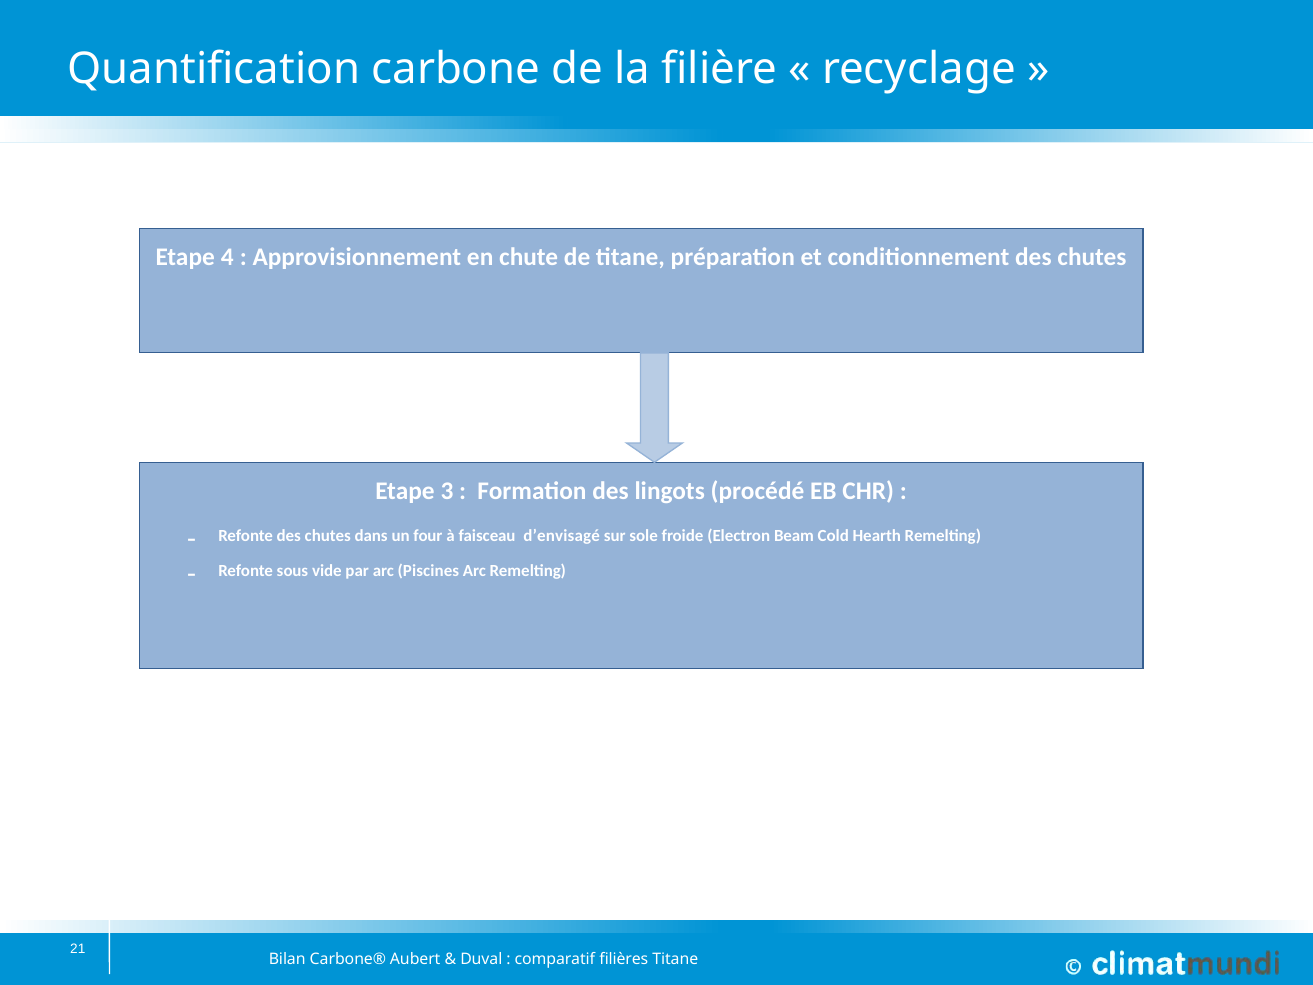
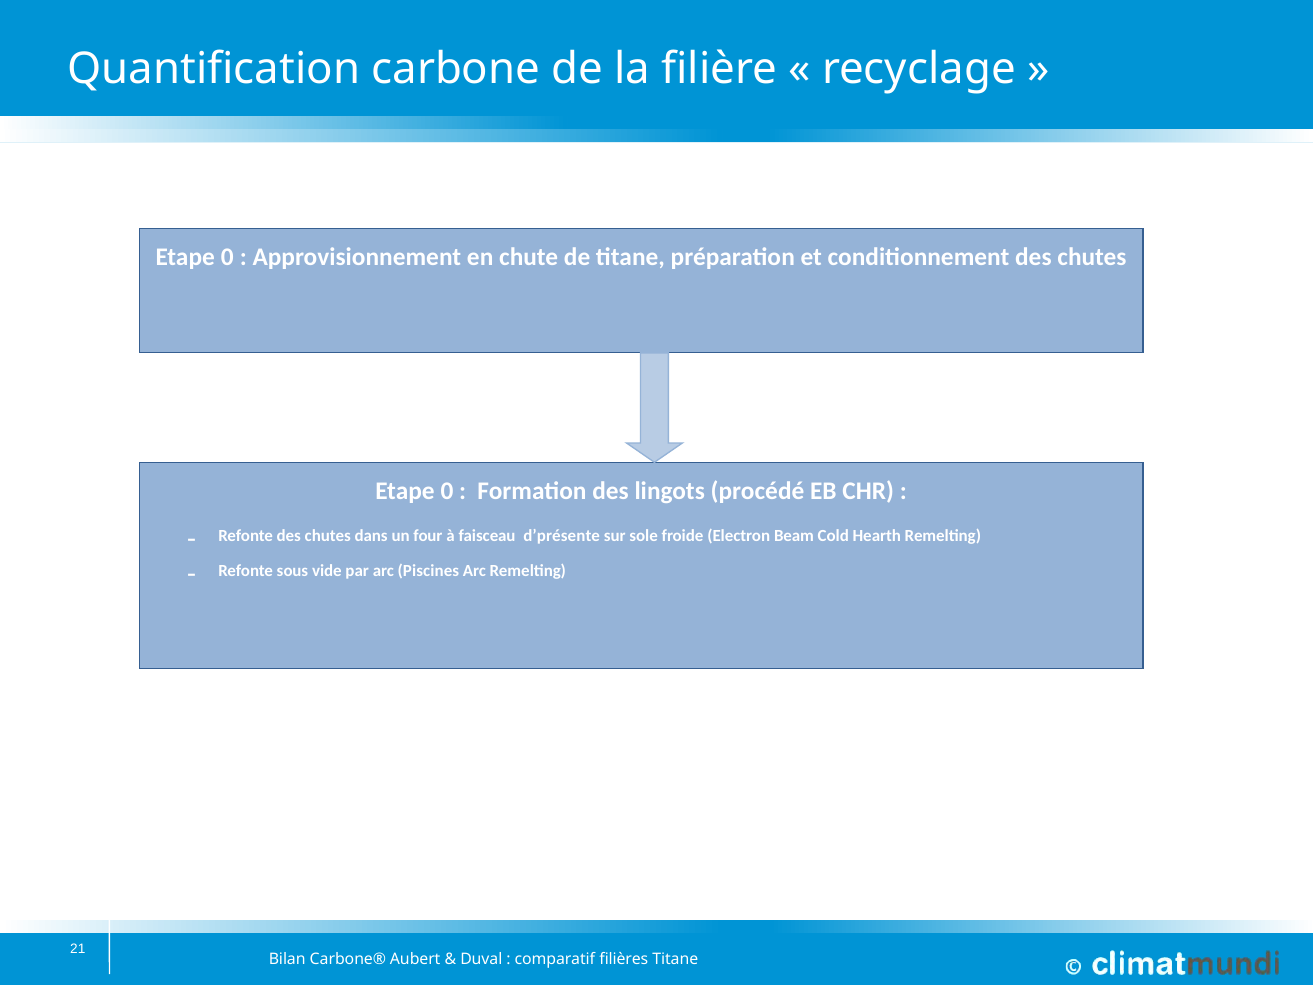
4 at (227, 257): 4 -> 0
3 at (447, 491): 3 -> 0
d’envisagé: d’envisagé -> d’présente
